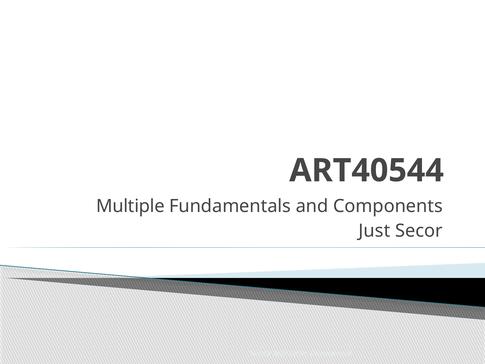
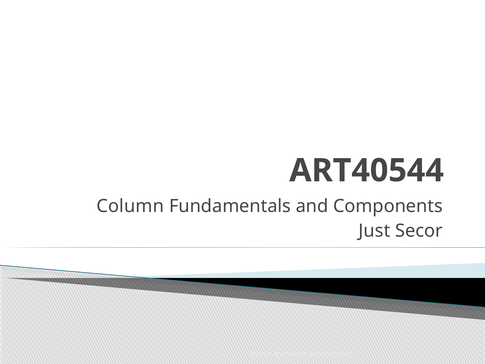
Multiple: Multiple -> Column
